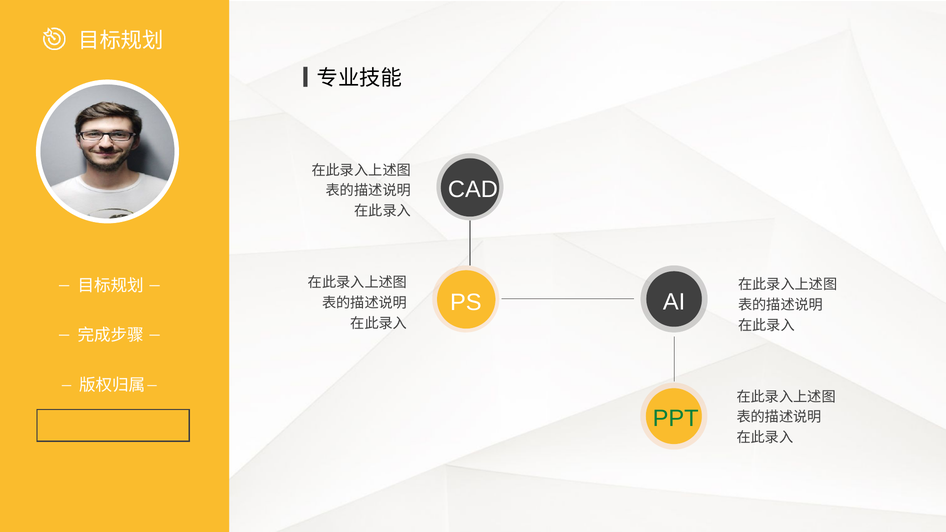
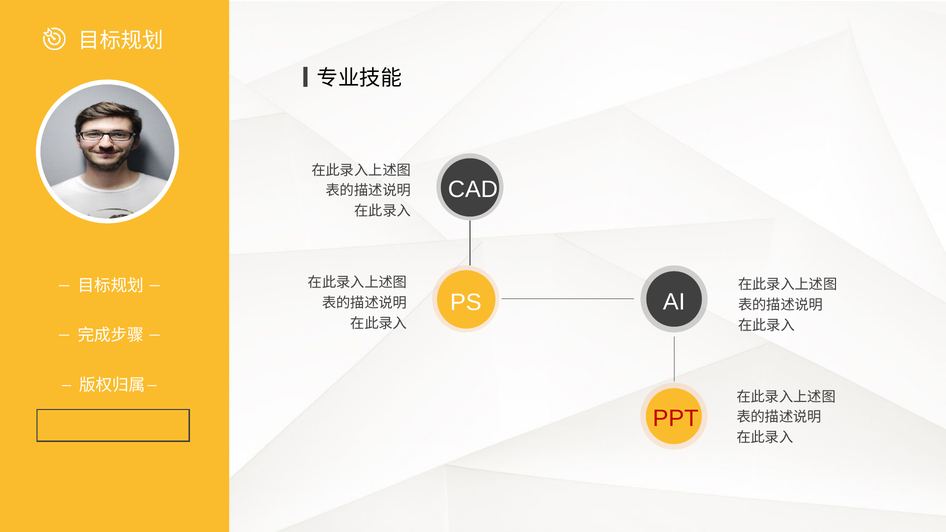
PPT colour: green -> red
